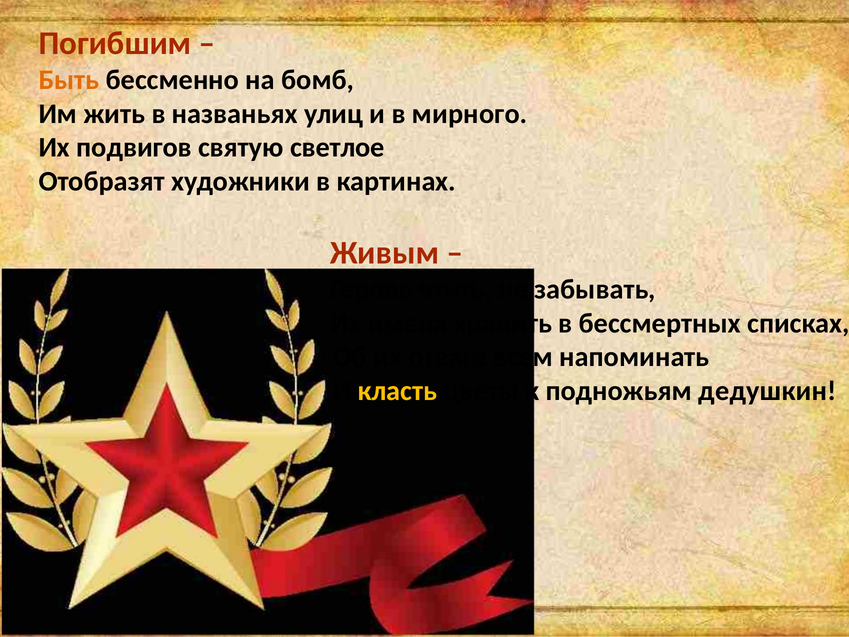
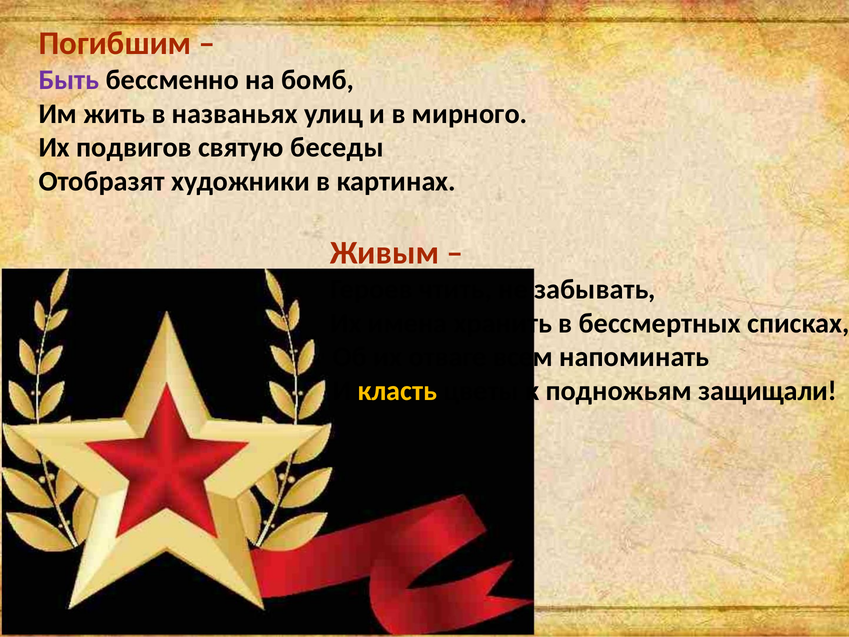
Быть colour: orange -> purple
светлое: светлое -> беседы
дедушкин: дедушкин -> защищали
